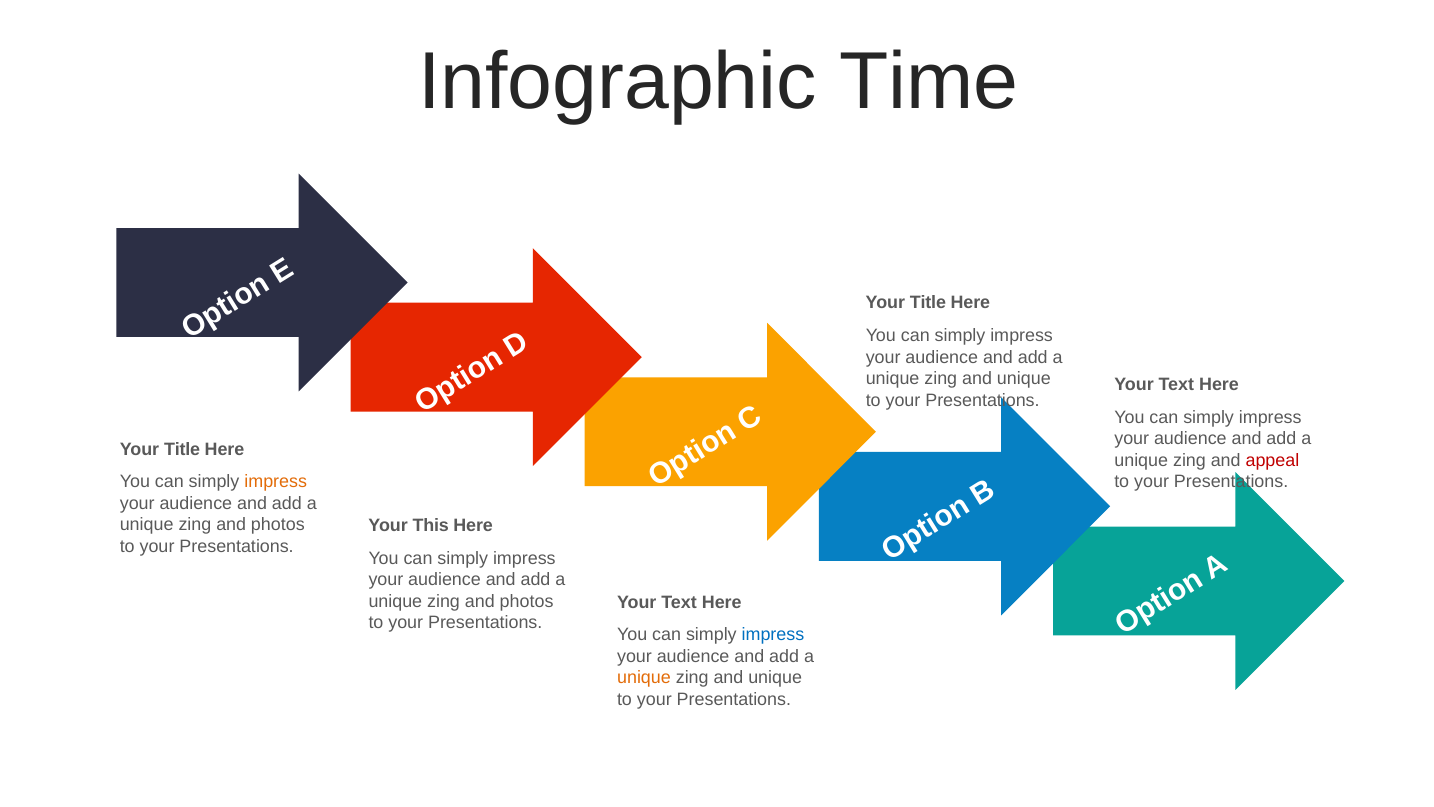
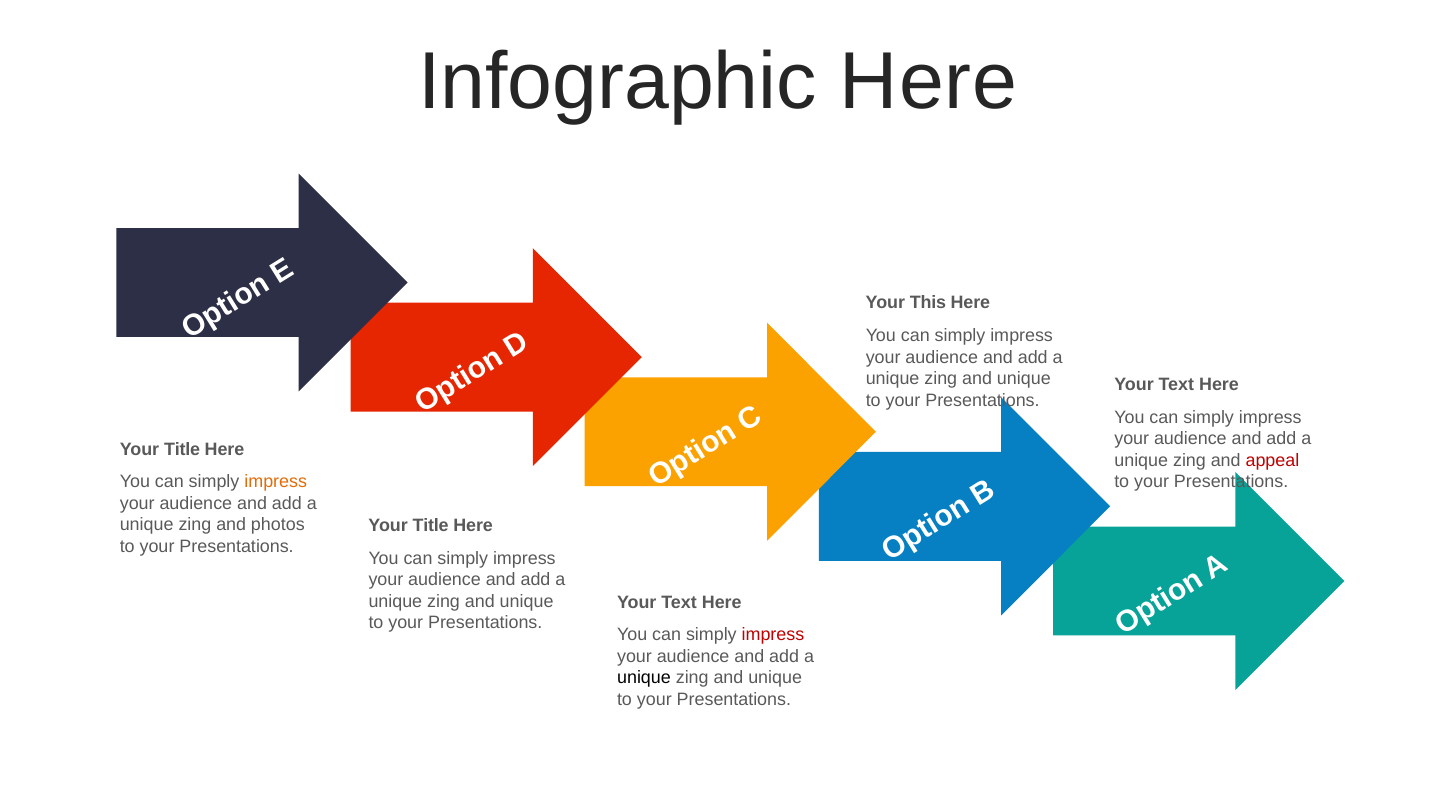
Infographic Time: Time -> Here
Title at (928, 303): Title -> This
This at (431, 525): This -> Title
photos at (527, 601): photos -> unique
impress at (773, 634) colour: blue -> red
unique at (644, 677) colour: orange -> black
